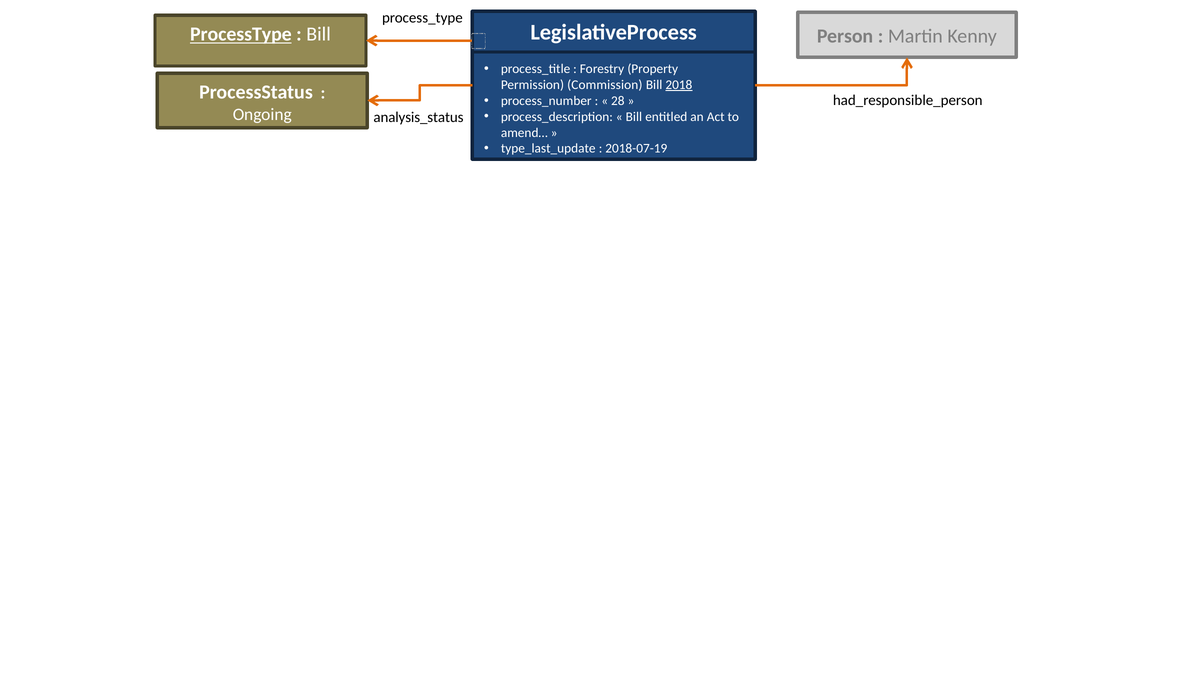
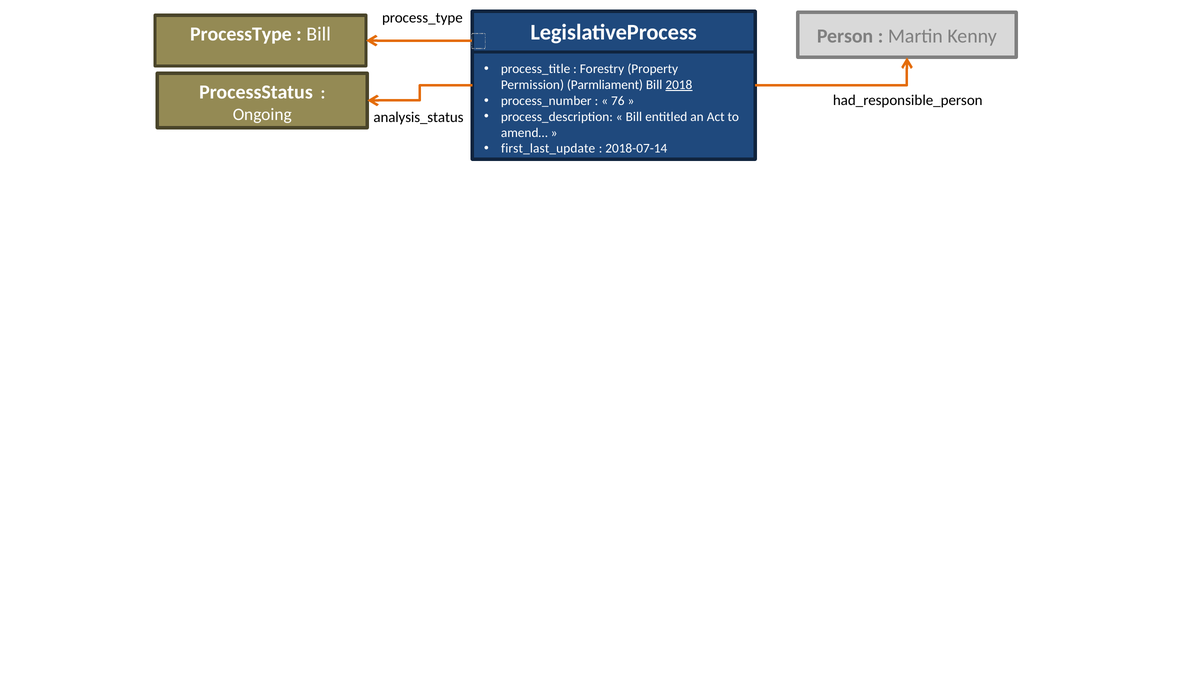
ProcessType underline: present -> none
Commission: Commission -> Parmliament
28: 28 -> 76
type_last_update: type_last_update -> first_last_update
2018-07-19: 2018-07-19 -> 2018-07-14
